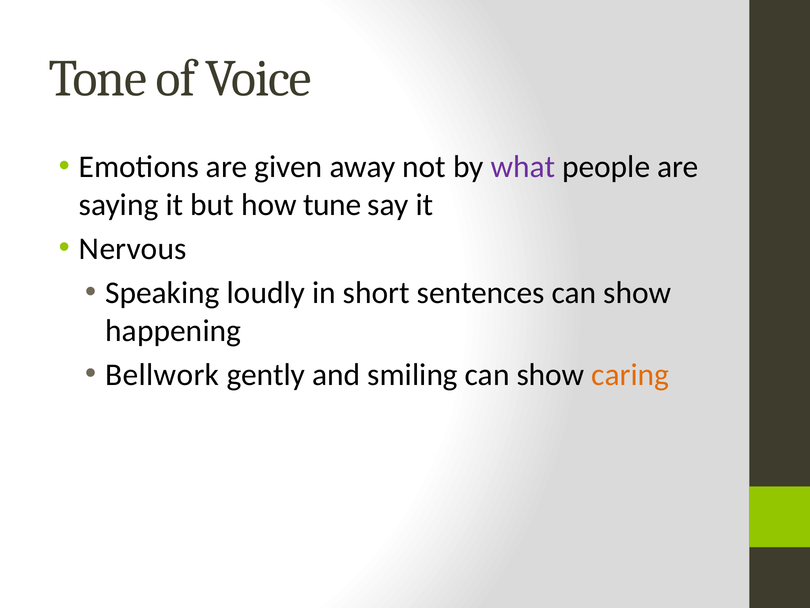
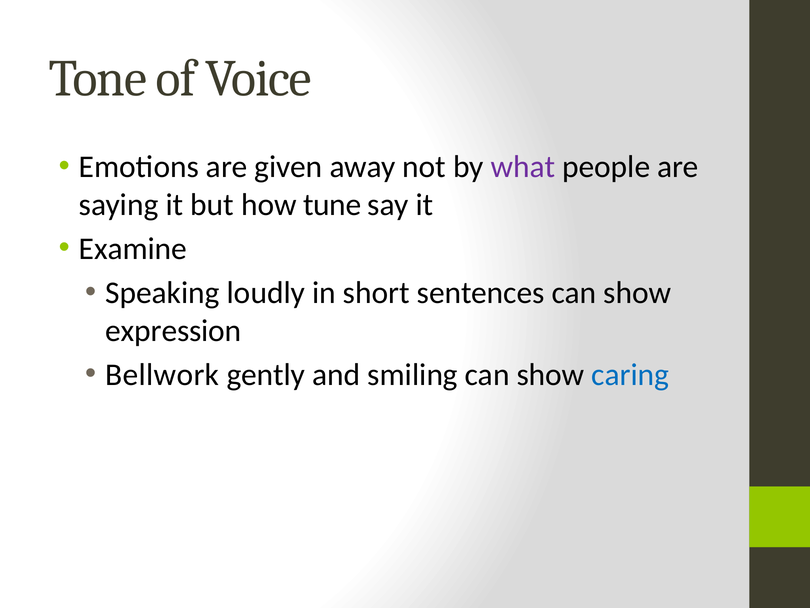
Nervous: Nervous -> Examine
happening: happening -> expression
caring colour: orange -> blue
